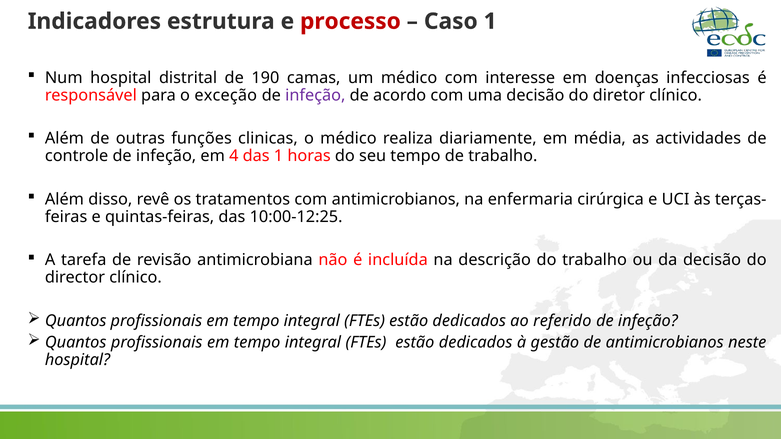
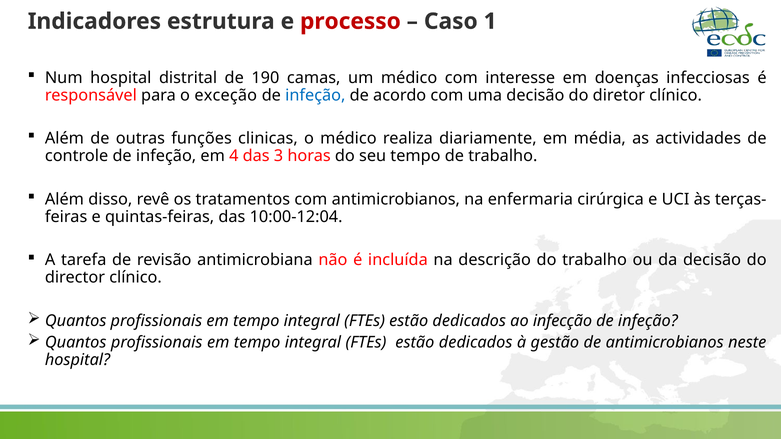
infeção at (315, 95) colour: purple -> blue
das 1: 1 -> 3
10:00-12:25: 10:00-12:25 -> 10:00-12:04
referido: referido -> infecção
